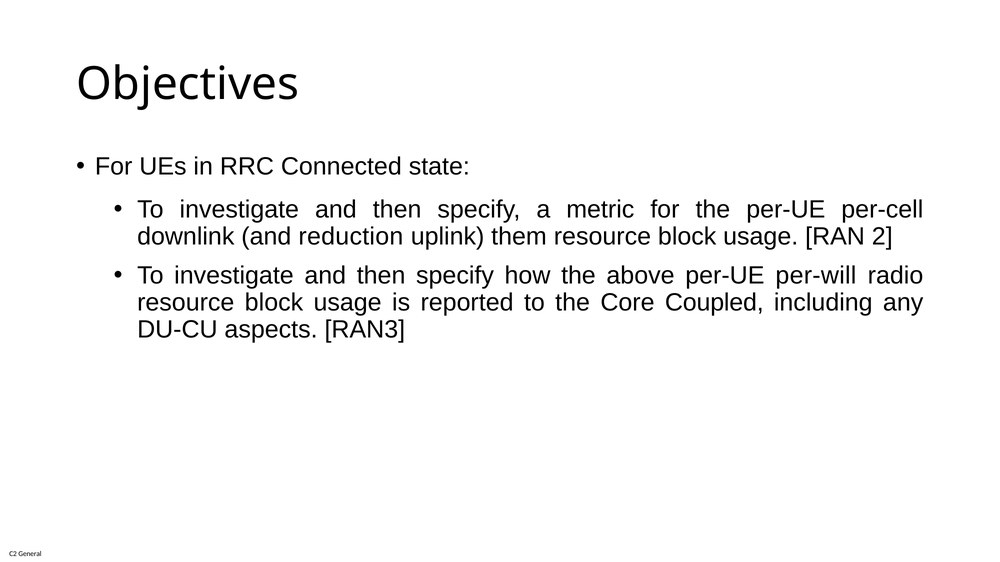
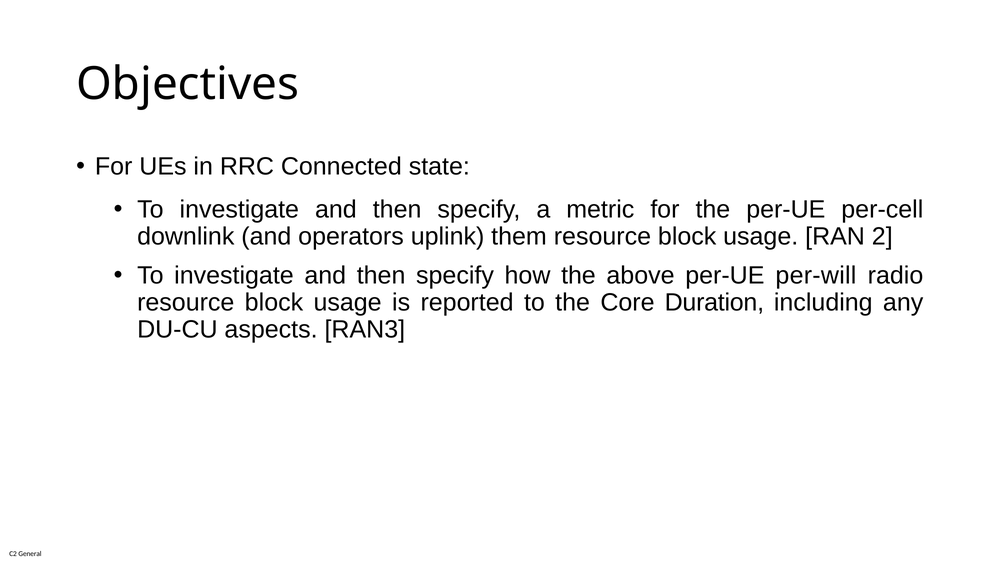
reduction: reduction -> operators
Coupled: Coupled -> Duration
